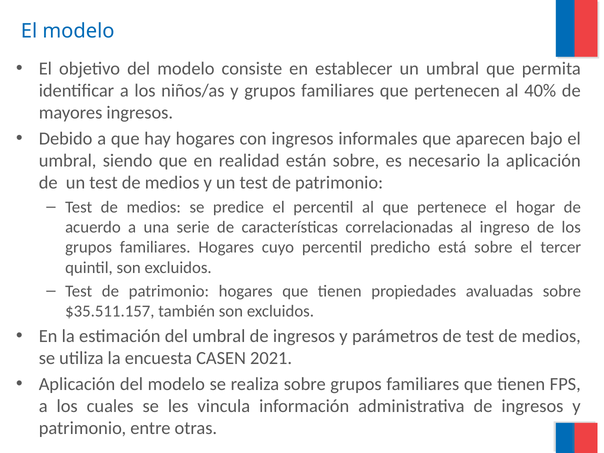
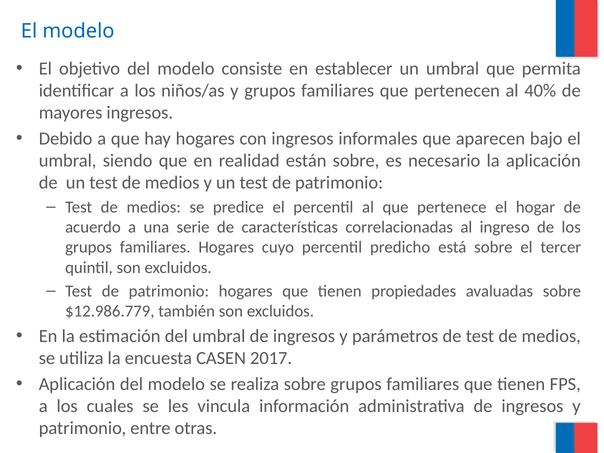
$35.511.157: $35.511.157 -> $12.986.779
2021: 2021 -> 2017
